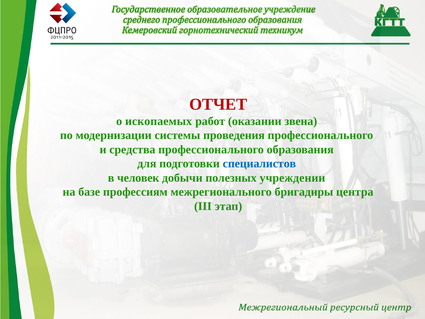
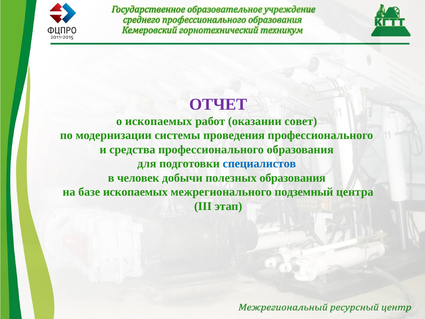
ОТЧЕТ colour: red -> purple
звена: звена -> совет
полезных учреждении: учреждении -> образования
базе профессиям: профессиям -> ископаемых
бригадиры: бригадиры -> подземный
